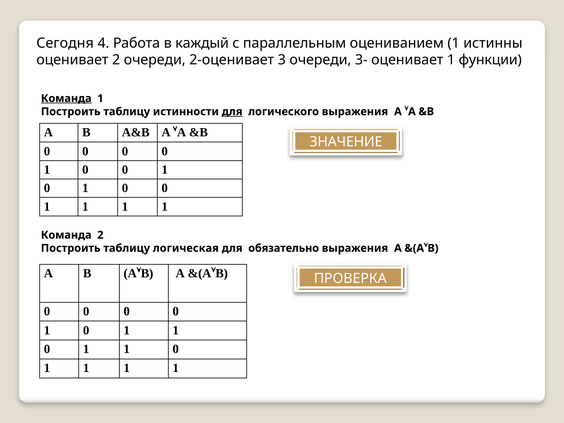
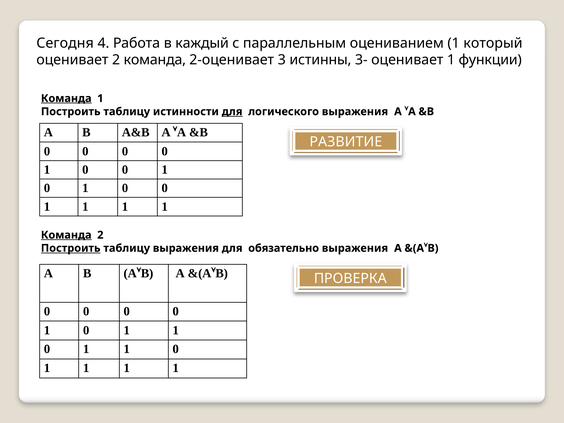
истинны: истинны -> который
2 очереди: очереди -> команда
3 очереди: очереди -> истинны
ЗНАЧЕНИЕ: ЗНАЧЕНИЕ -> РАЗВИТИЕ
Команда at (66, 235) underline: none -> present
Построить at (71, 248) underline: none -> present
таблицу логическая: логическая -> выражения
